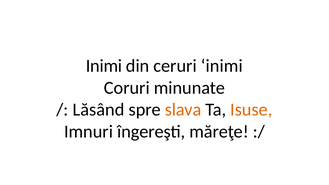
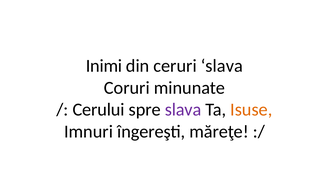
ceruri inimi: inimi -> slava
Lăsând: Lăsând -> Cerului
slava at (183, 110) colour: orange -> purple
